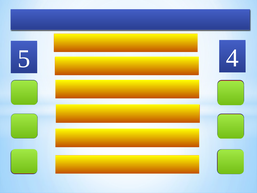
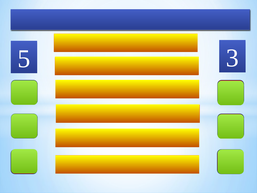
5 4: 4 -> 3
